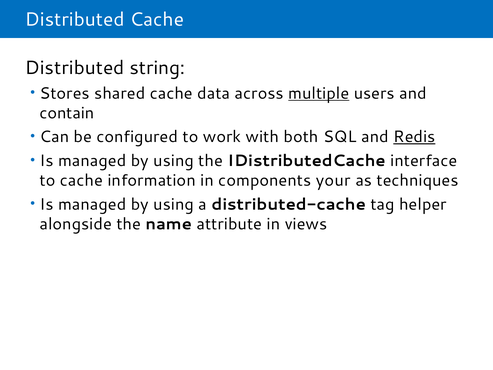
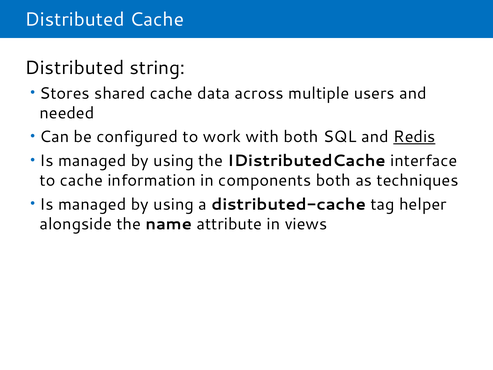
multiple underline: present -> none
contain: contain -> needed
components your: your -> both
